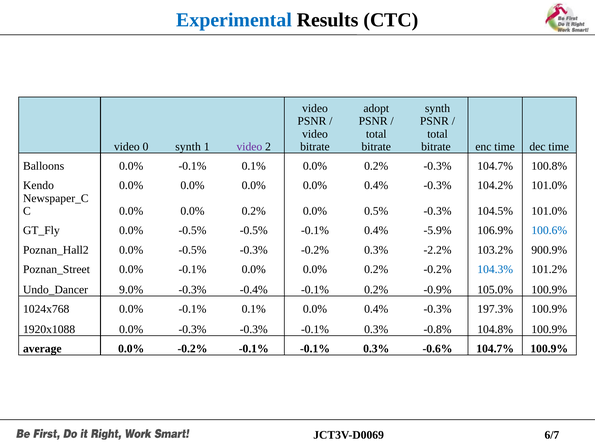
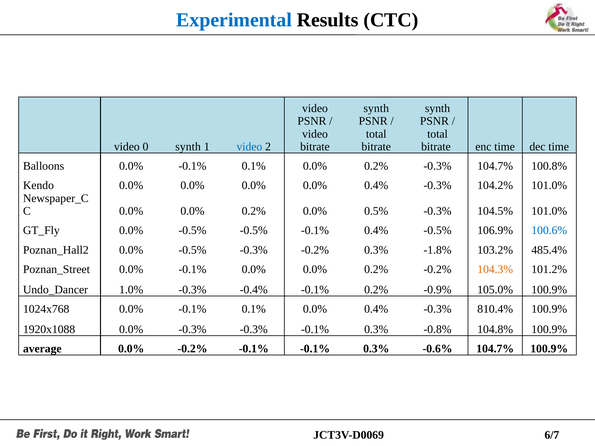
adopt at (376, 108): adopt -> synth
video at (249, 147) colour: purple -> blue
0.4% -5.9%: -5.9% -> -0.5%
-2.2%: -2.2% -> -1.8%
900.9%: 900.9% -> 485.4%
104.3% colour: blue -> orange
9.0%: 9.0% -> 1.0%
197.3%: 197.3% -> 810.4%
